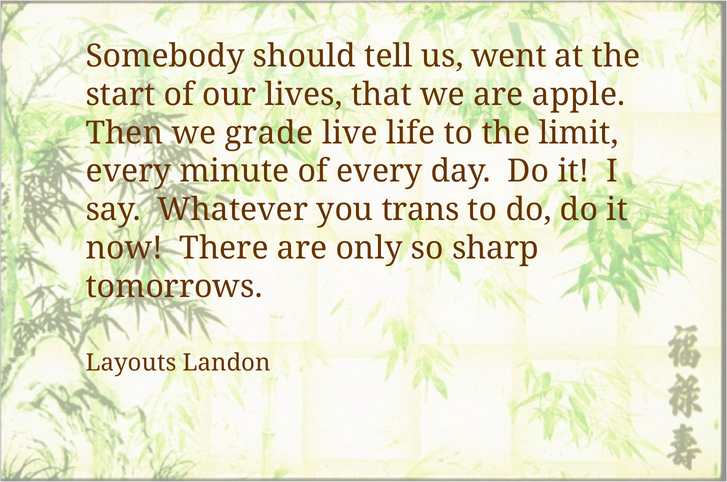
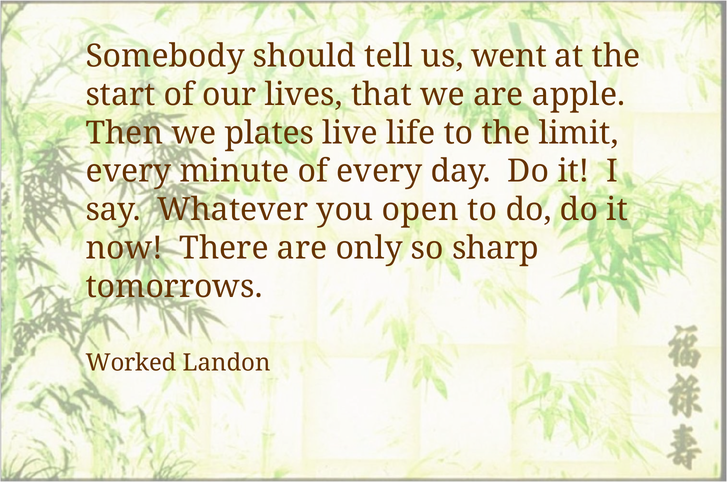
grade: grade -> plates
trans: trans -> open
Layouts: Layouts -> Worked
